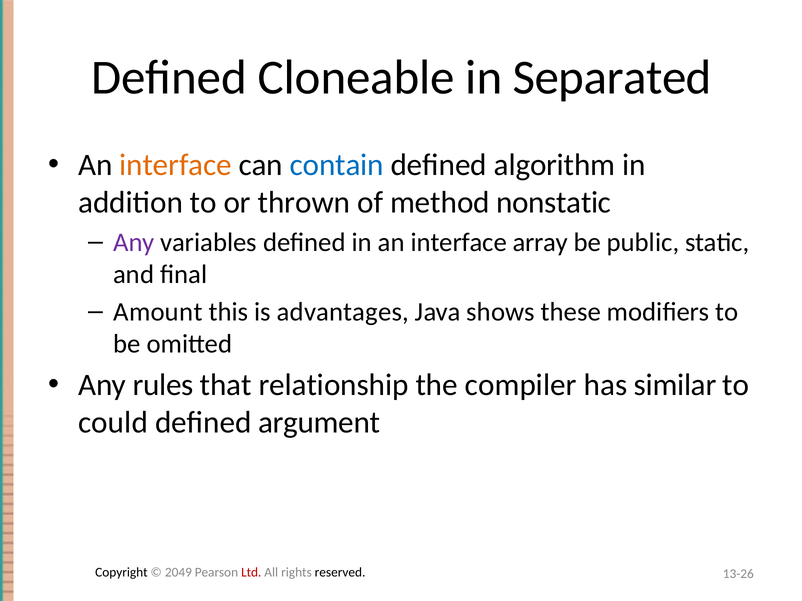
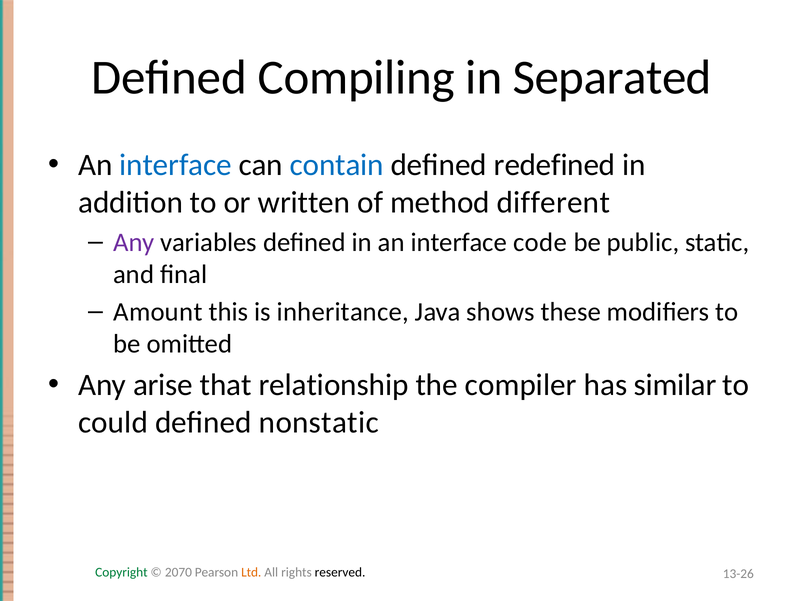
Cloneable: Cloneable -> Compiling
interface at (176, 165) colour: orange -> blue
algorithm: algorithm -> redefined
thrown: thrown -> written
nonstatic: nonstatic -> different
array: array -> code
advantages: advantages -> inheritance
rules: rules -> arise
argument: argument -> nonstatic
Copyright colour: black -> green
2049: 2049 -> 2070
Ltd colour: red -> orange
